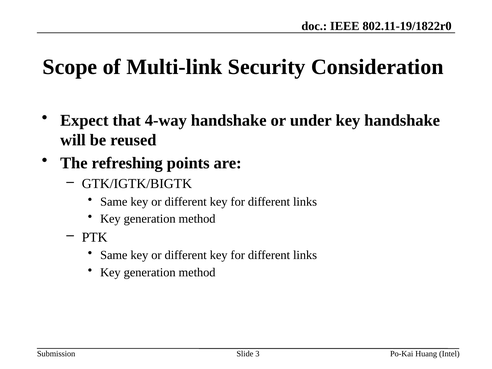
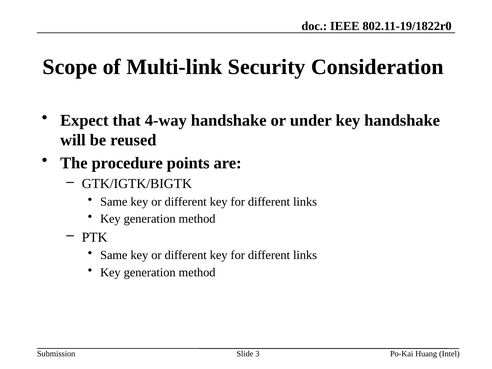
refreshing: refreshing -> procedure
